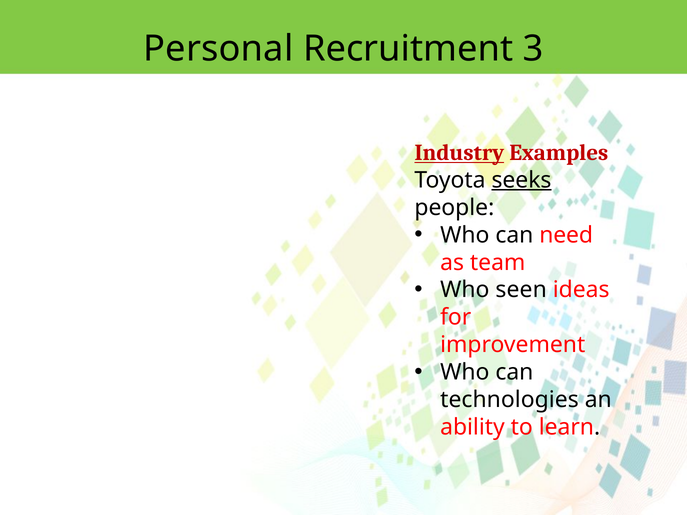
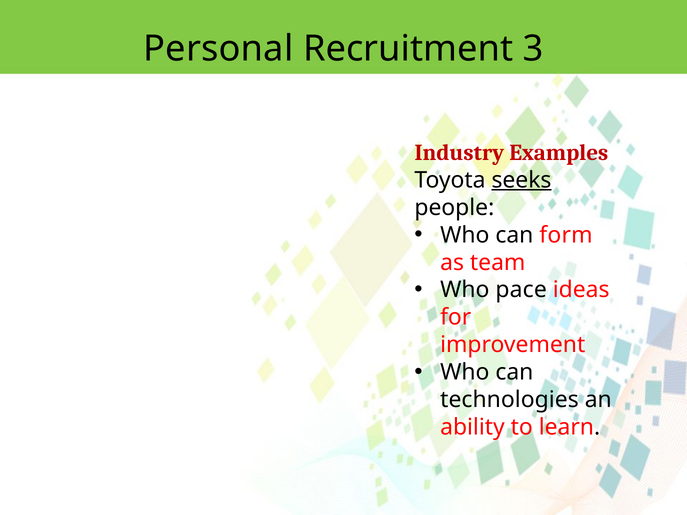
Industry underline: present -> none
need: need -> form
seen: seen -> pace
